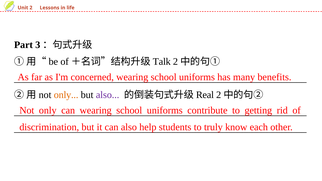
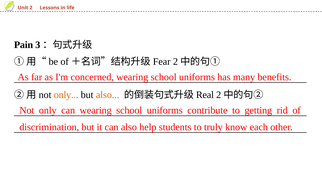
Part: Part -> Pain
Talk: Talk -> Fear
also at (108, 95) colour: purple -> orange
